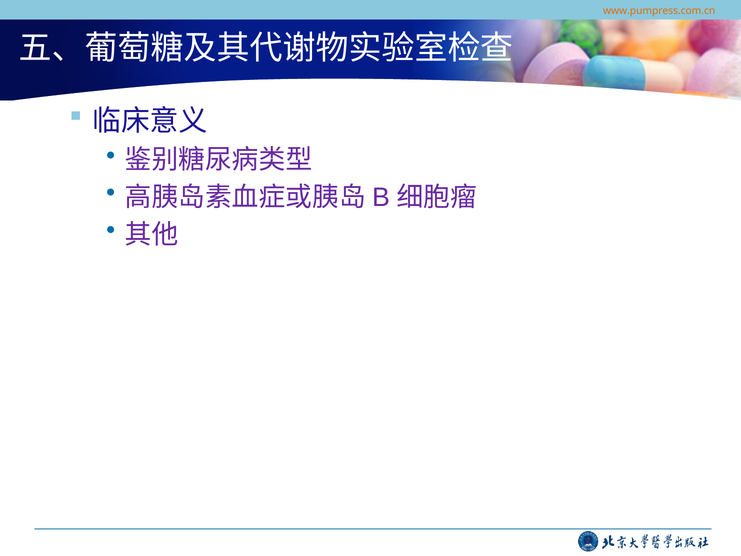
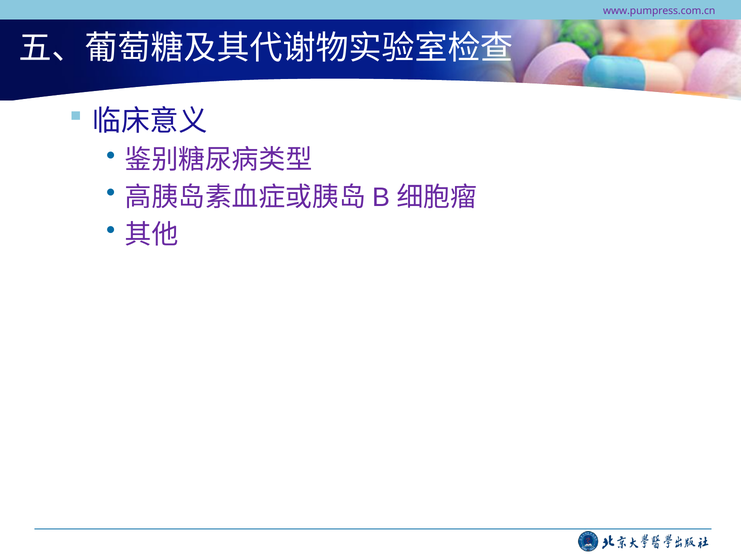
www.pumpress.com.cn colour: orange -> purple
